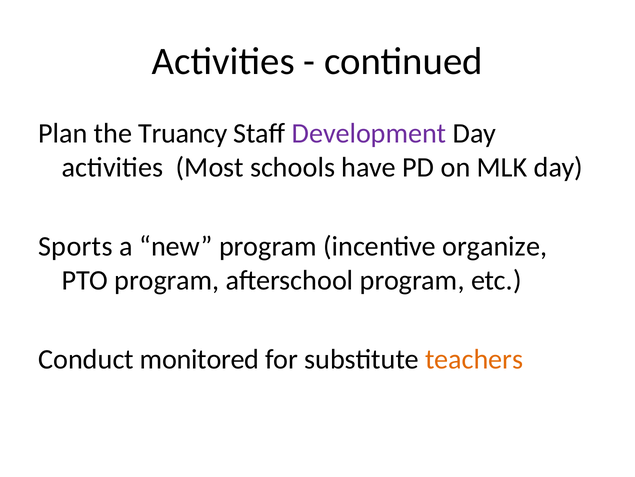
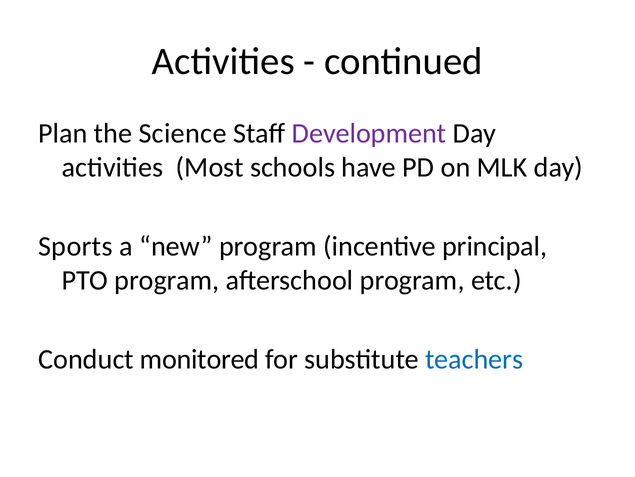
Truancy: Truancy -> Science
organize: organize -> principal
teachers colour: orange -> blue
